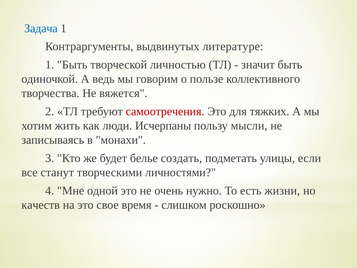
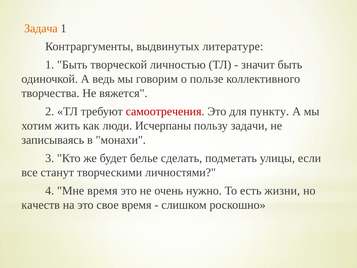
Задача colour: blue -> orange
тяжких: тяжких -> пункту
мысли: мысли -> задачи
создать: создать -> сделать
Мне одной: одной -> время
